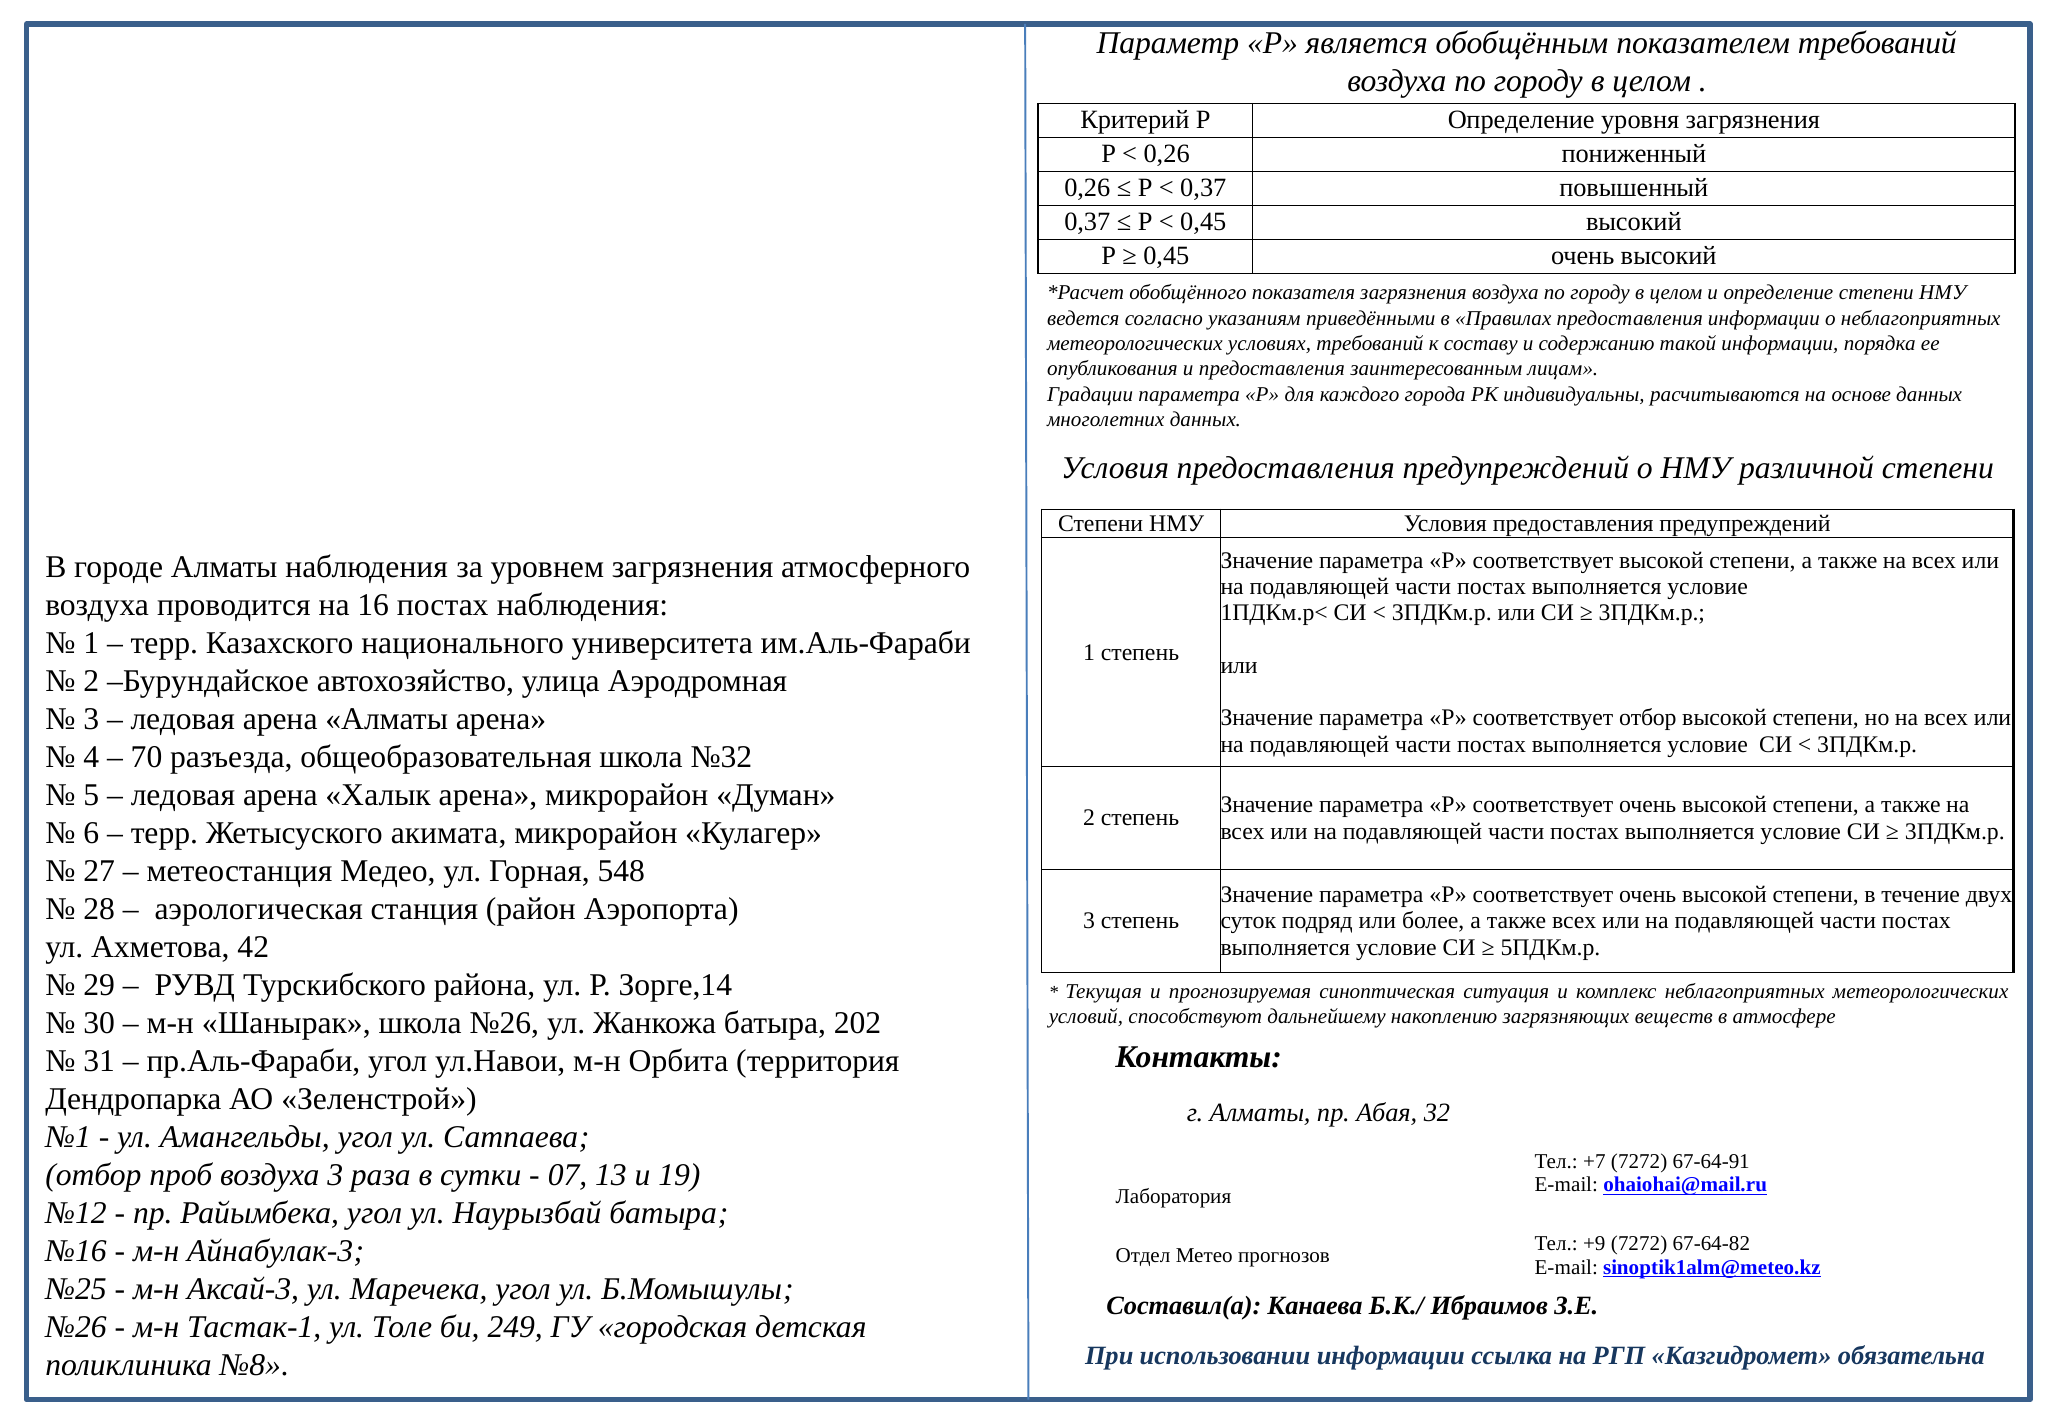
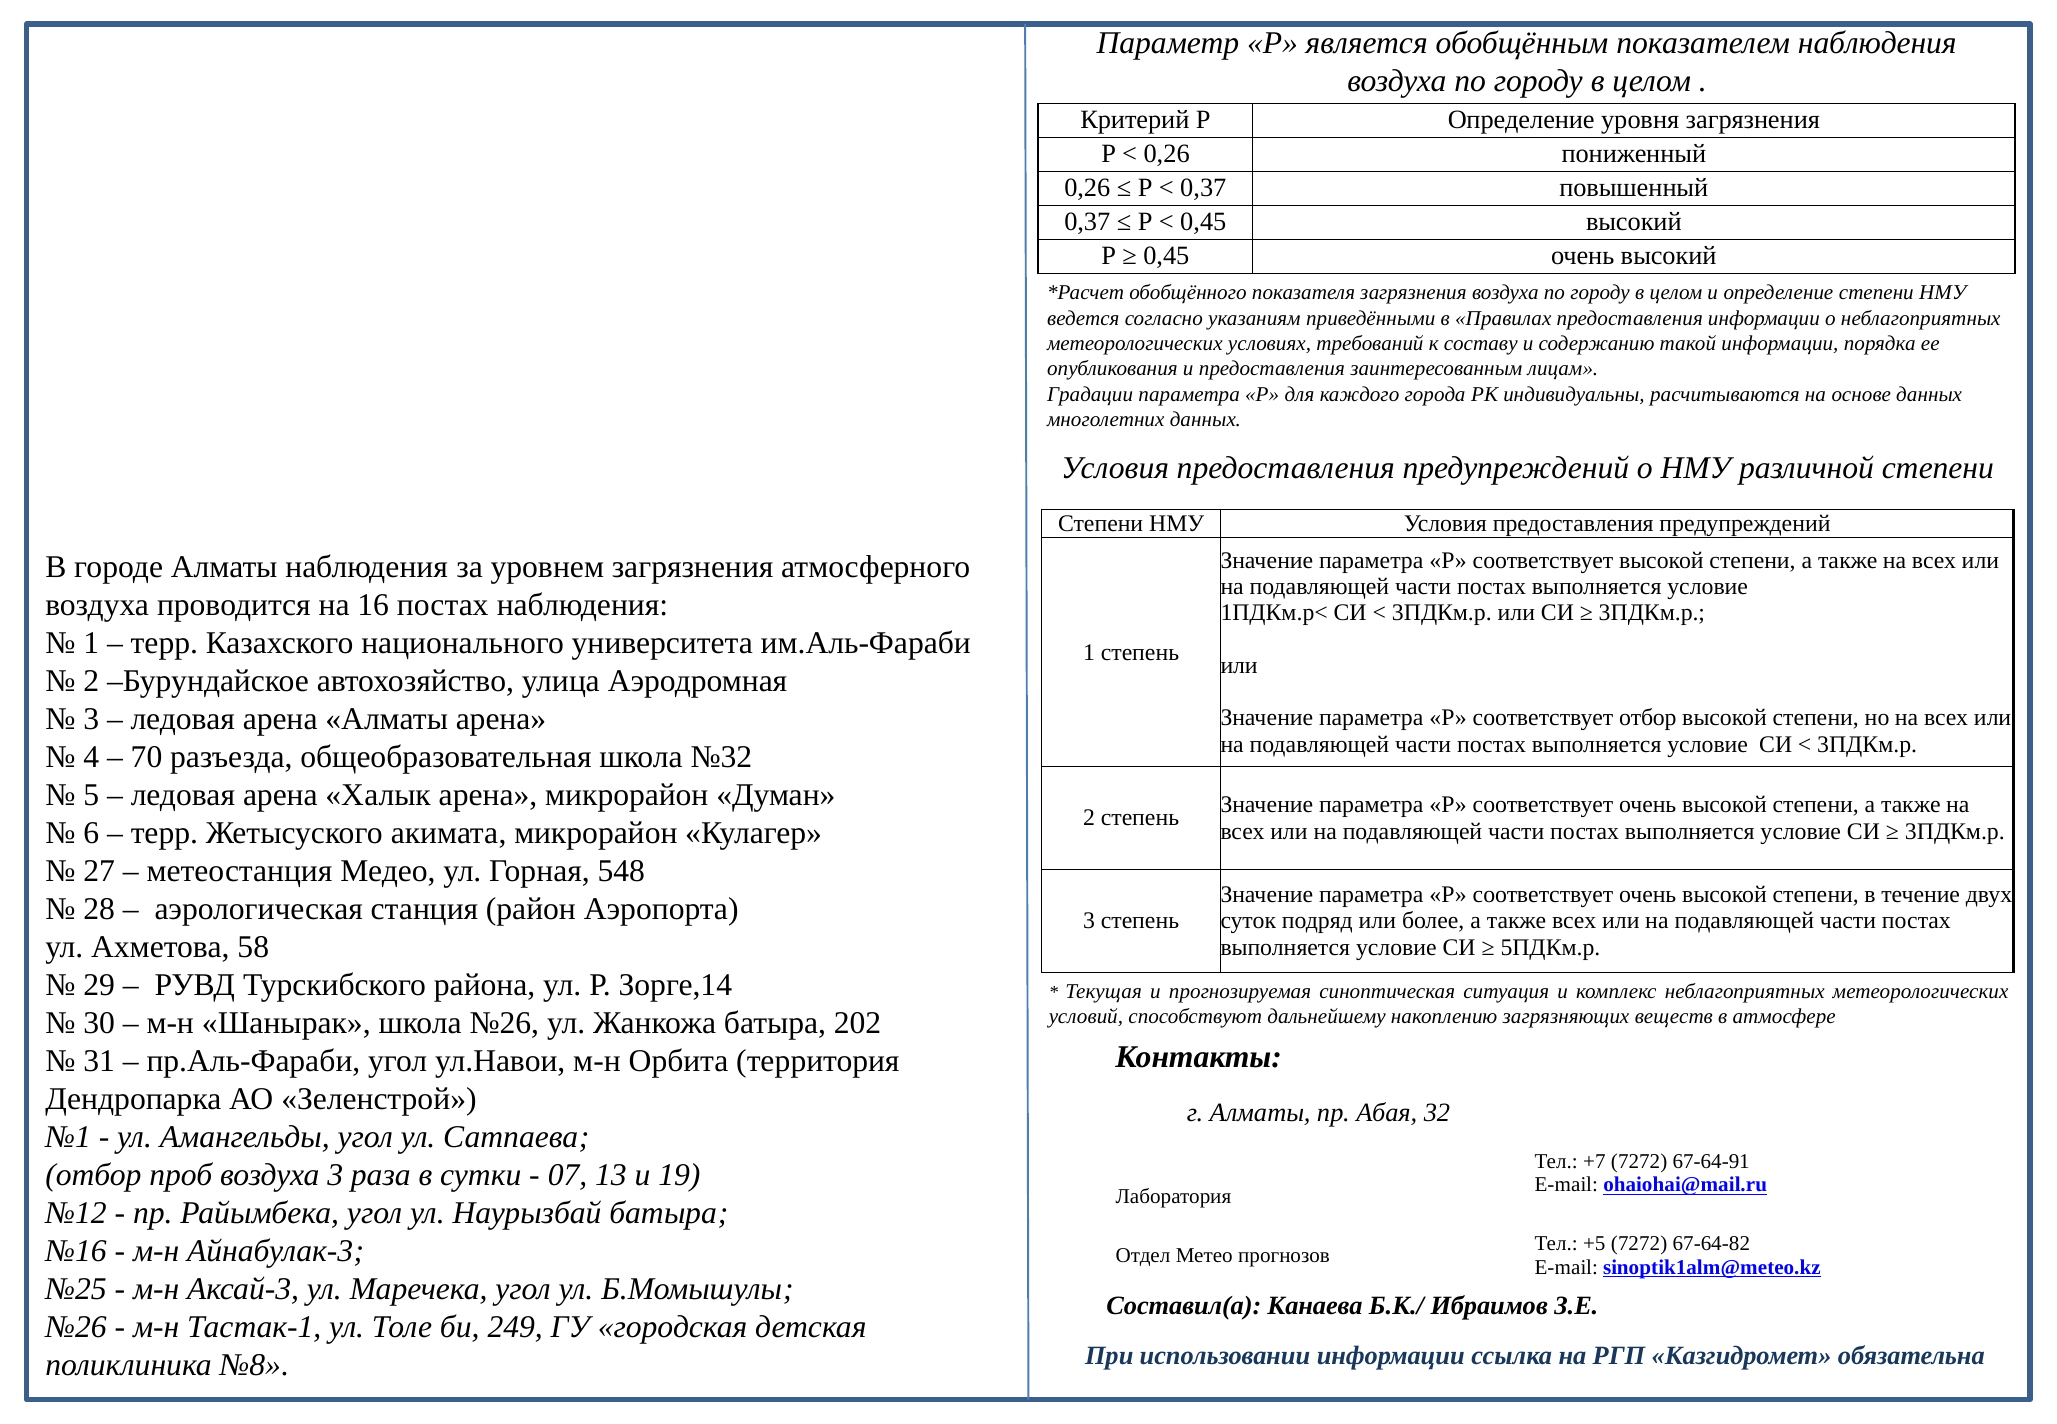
показателем требований: требований -> наблюдения
42: 42 -> 58
+9: +9 -> +5
